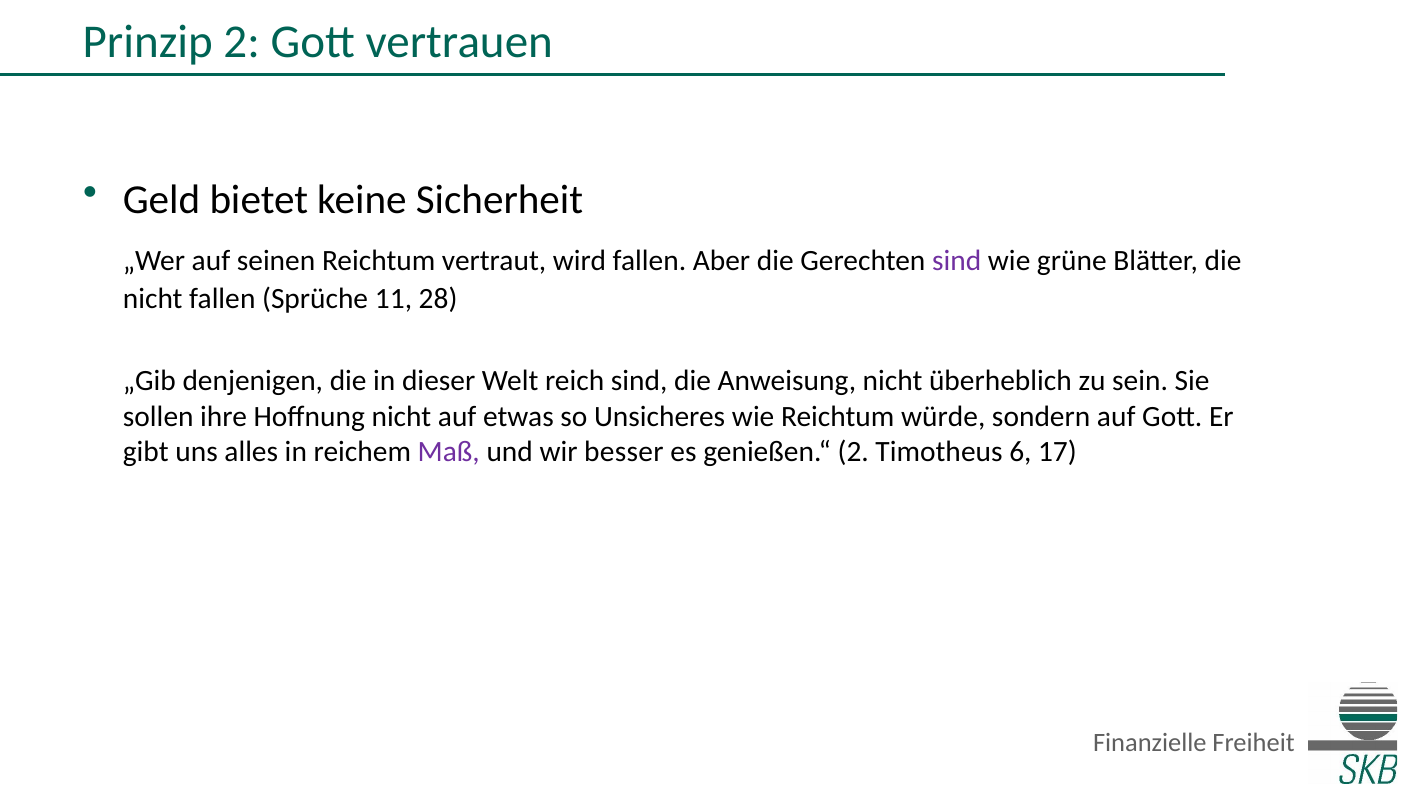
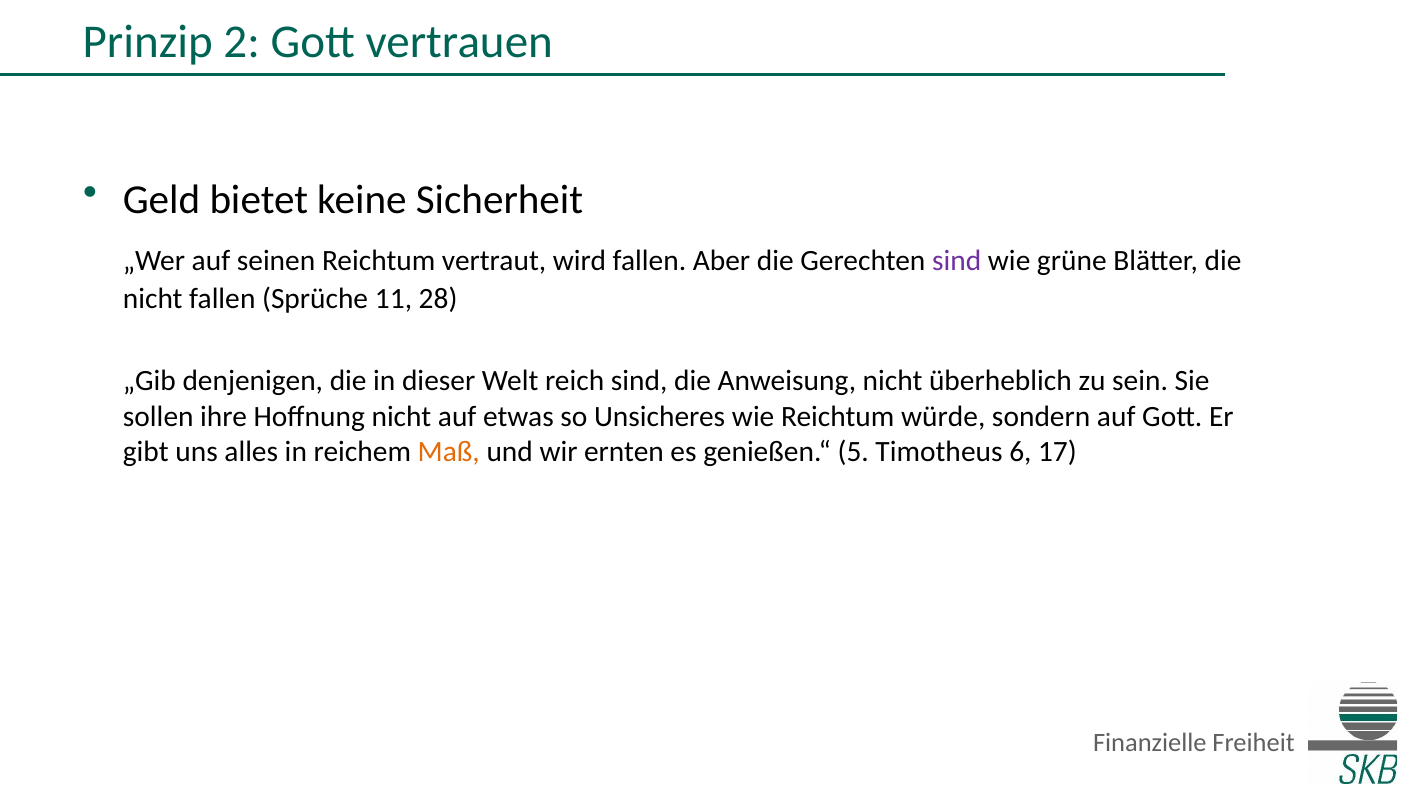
Maß colour: purple -> orange
besser: besser -> ernten
genießen.“ 2: 2 -> 5
